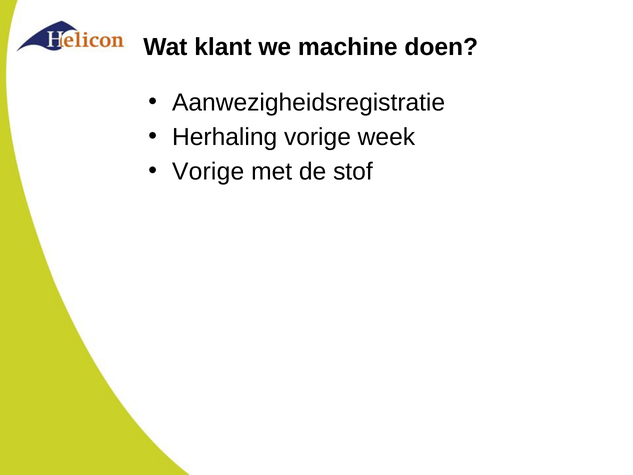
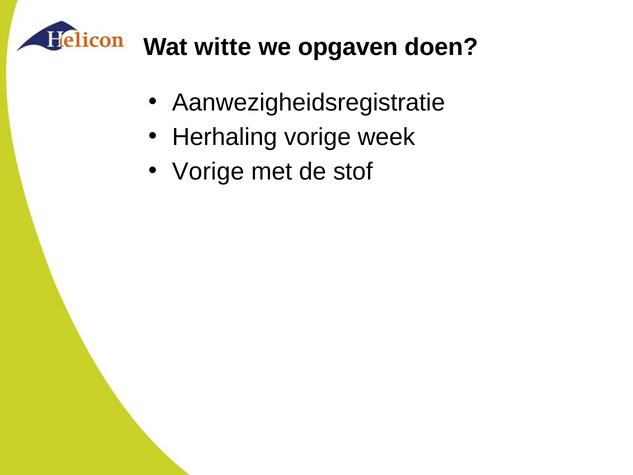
klant: klant -> witte
machine: machine -> opgaven
